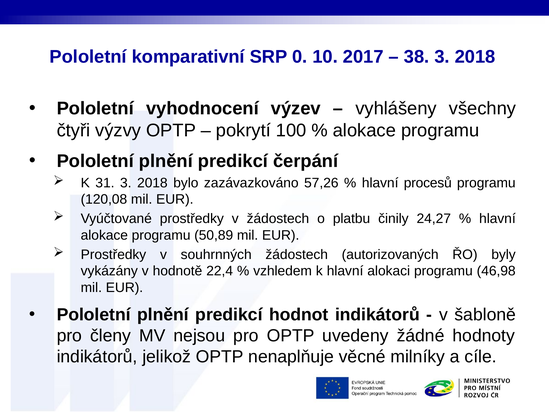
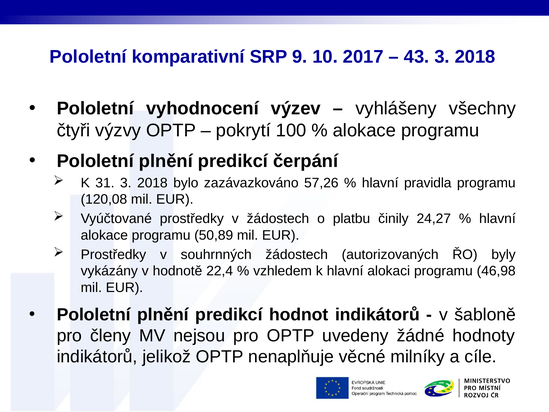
0: 0 -> 9
38: 38 -> 43
procesů: procesů -> pravidla
